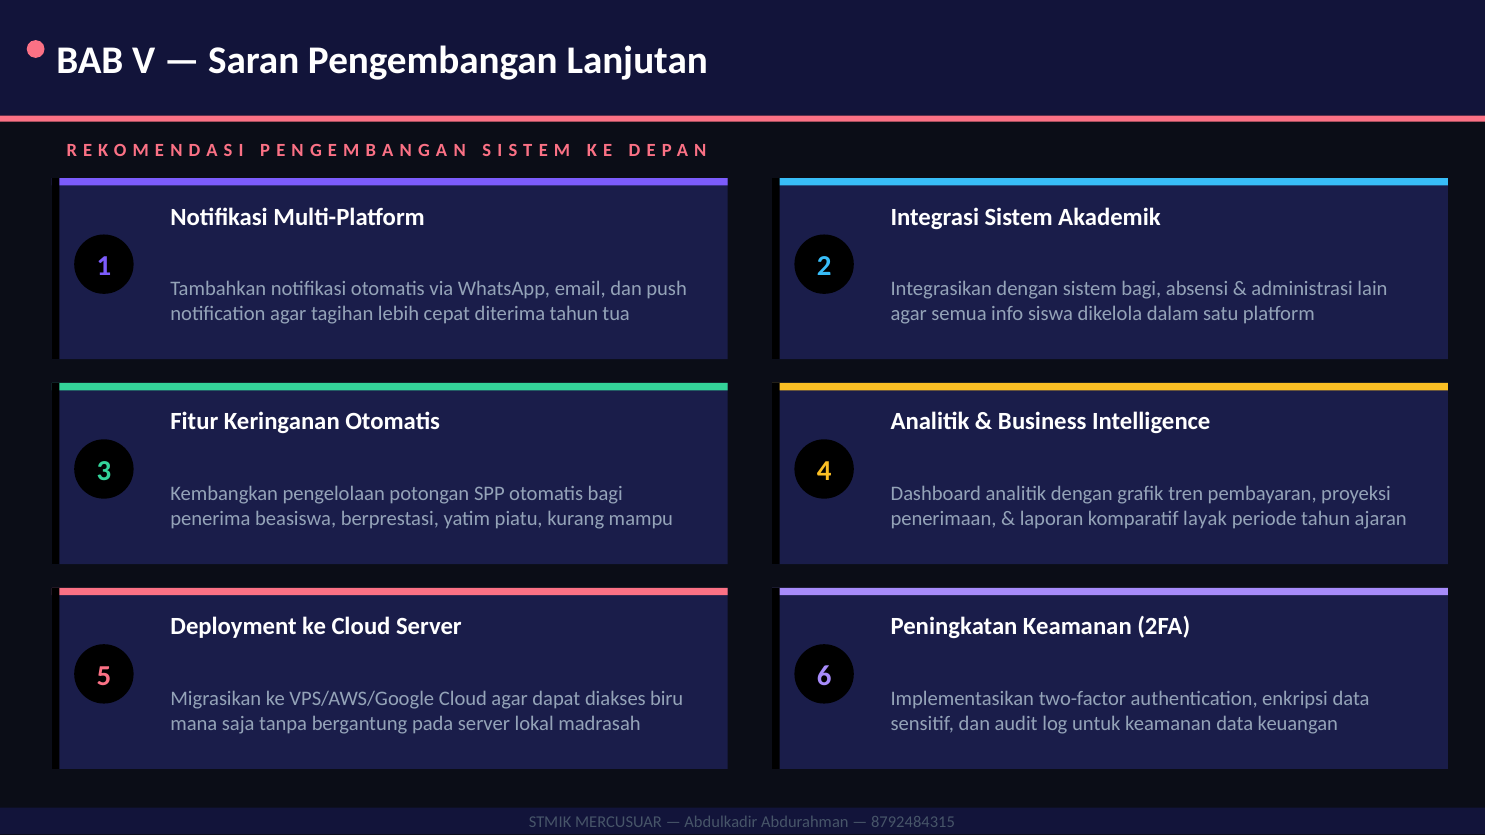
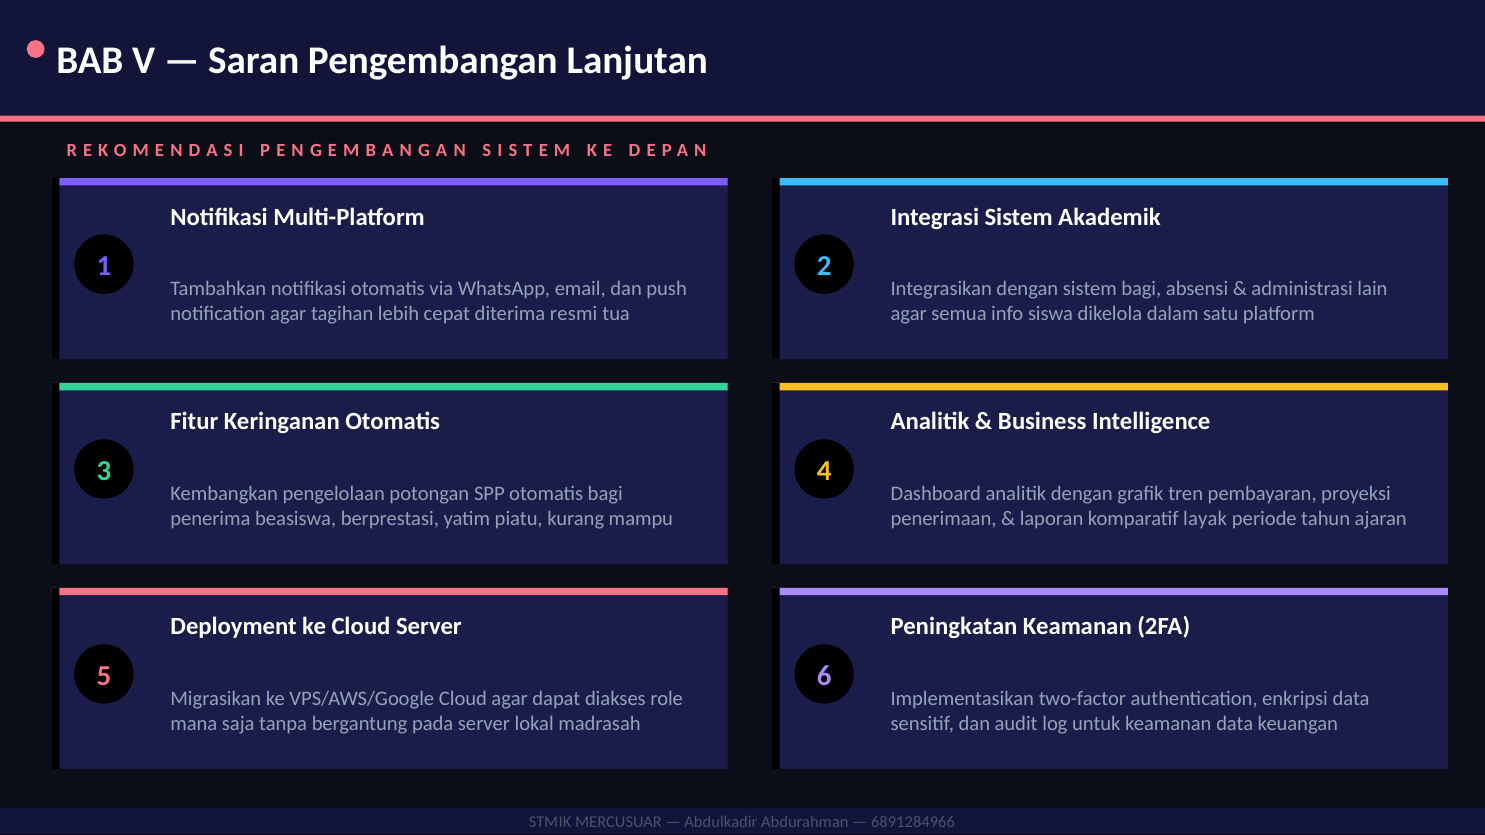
diterima tahun: tahun -> resmi
biru: biru -> role
8792484315: 8792484315 -> 6891284966
